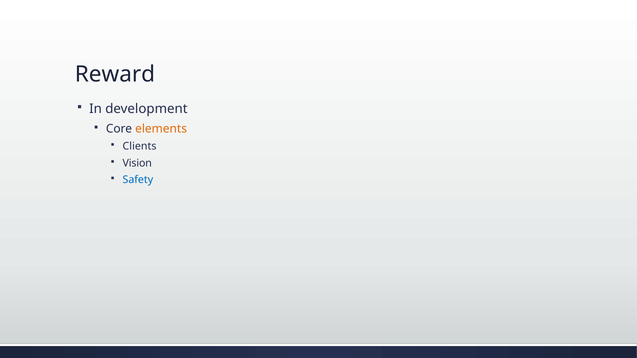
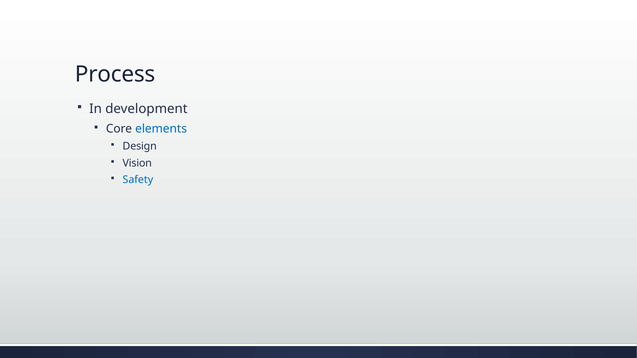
Reward: Reward -> Process
elements colour: orange -> blue
Clients: Clients -> Design
